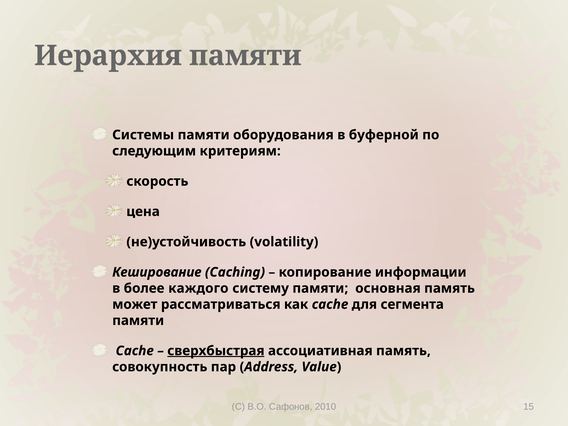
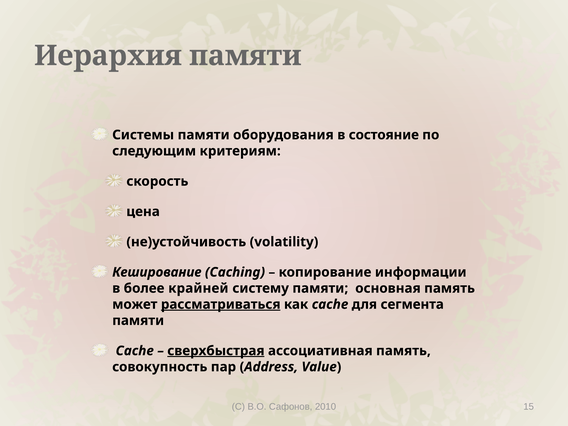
буферной: буферной -> состояние
каждого: каждого -> крайней
рассматриваться underline: none -> present
